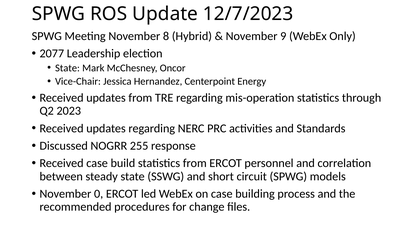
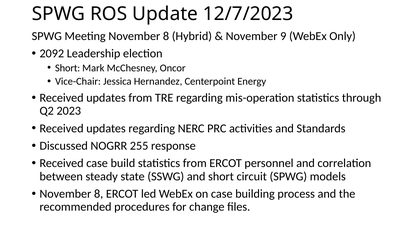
2077: 2077 -> 2092
State at (67, 68): State -> Short
0 at (99, 194): 0 -> 8
